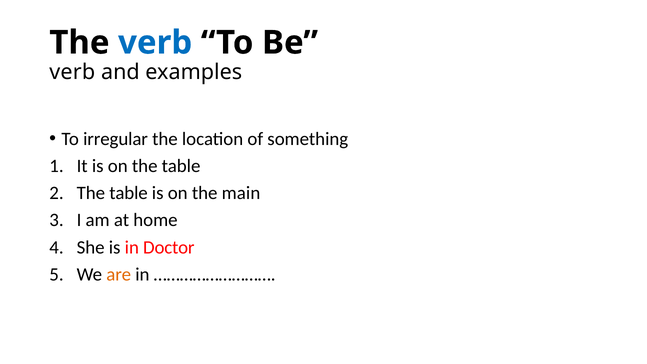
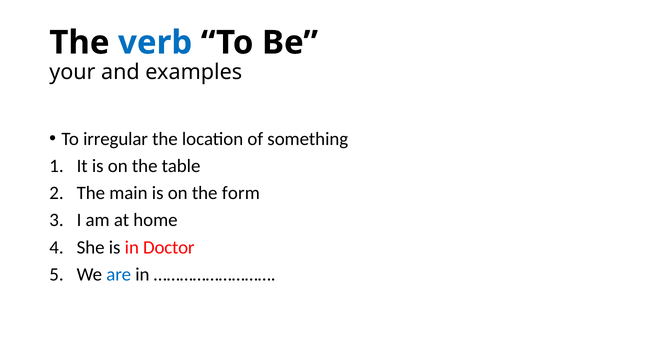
verb at (72, 72): verb -> your
table at (129, 193): table -> main
main: main -> form
are colour: orange -> blue
